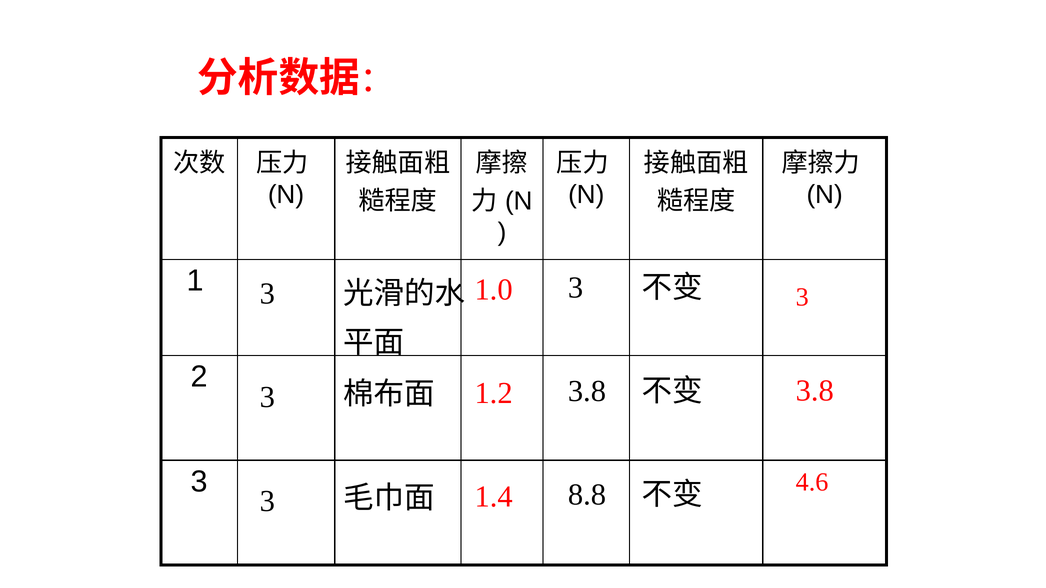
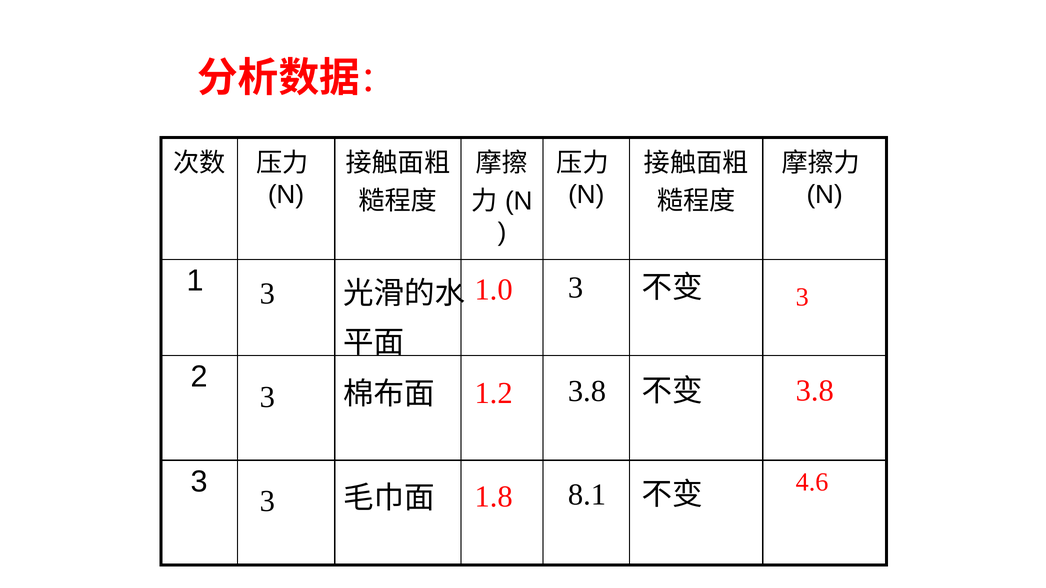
8.8: 8.8 -> 8.1
1.4: 1.4 -> 1.8
